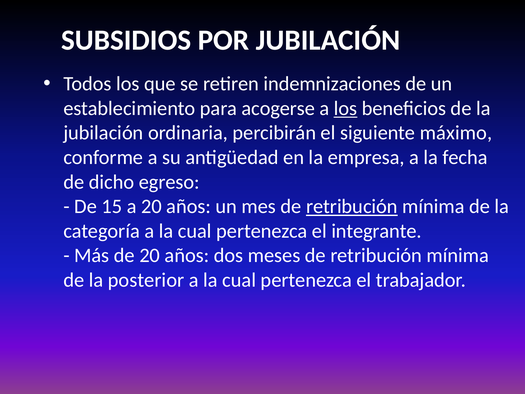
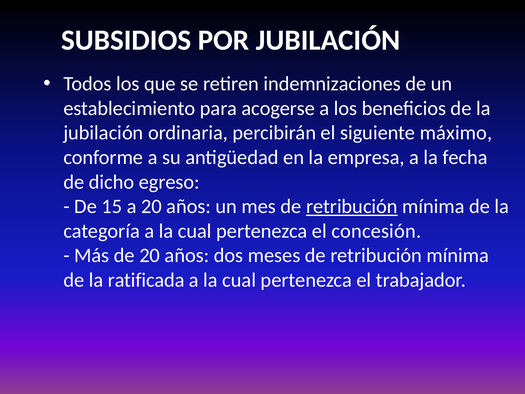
los at (345, 108) underline: present -> none
integrante: integrante -> concesión
posterior: posterior -> ratificada
